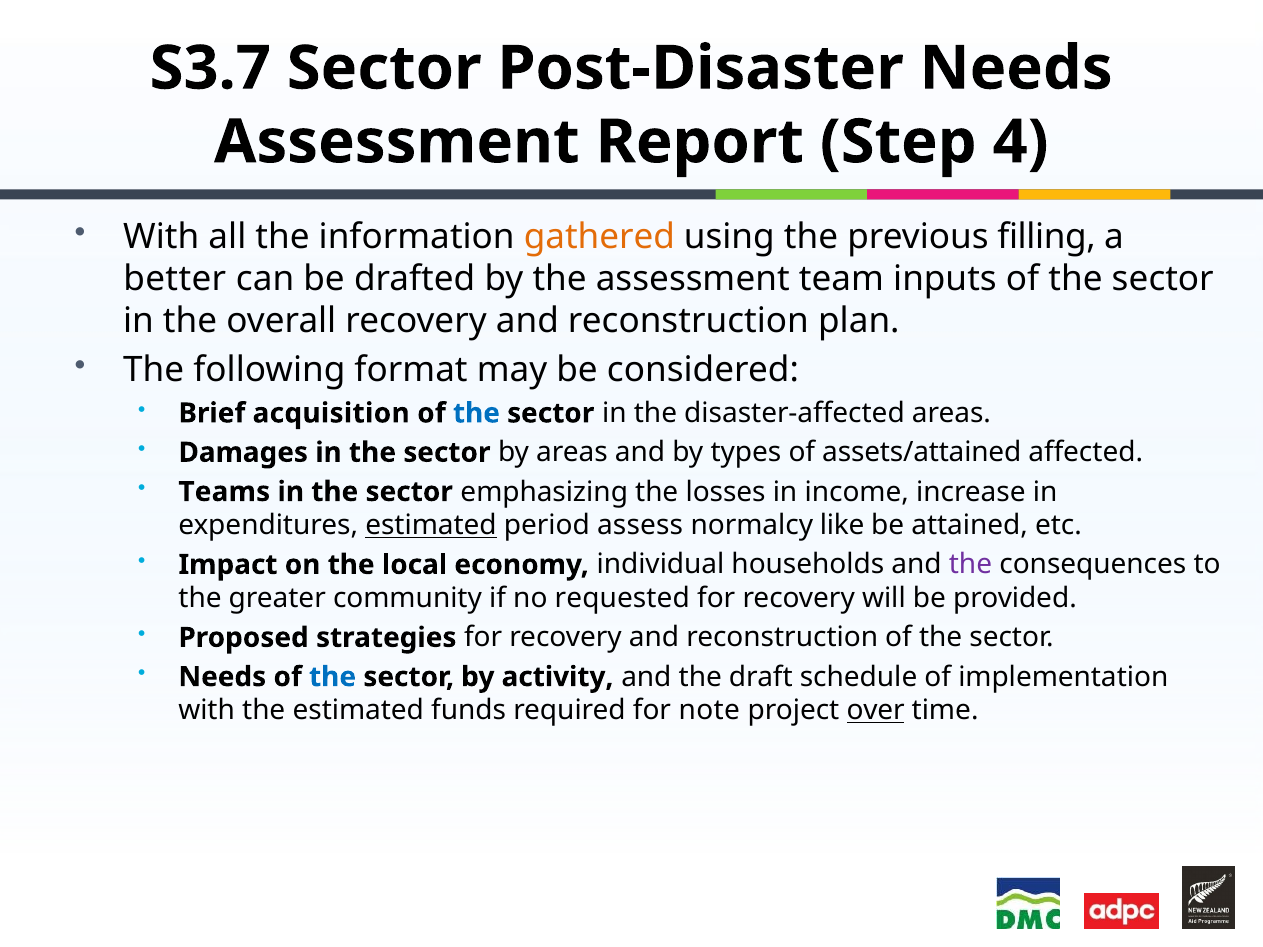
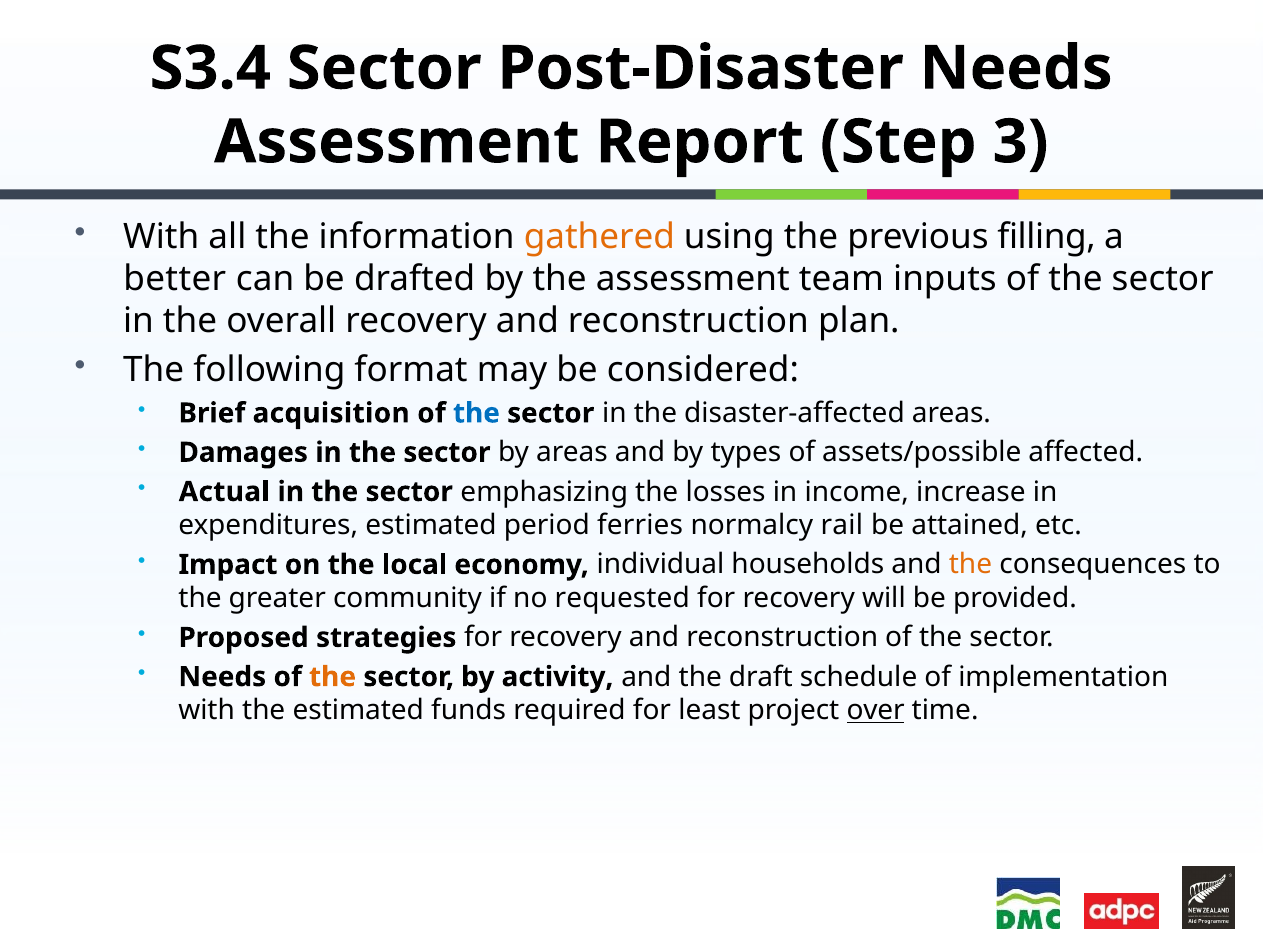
S3.7: S3.7 -> S3.4
4: 4 -> 3
assets/attained: assets/attained -> assets/possible
Teams: Teams -> Actual
estimated at (431, 526) underline: present -> none
assess: assess -> ferries
like: like -> rail
the at (970, 565) colour: purple -> orange
the at (333, 677) colour: blue -> orange
note: note -> least
